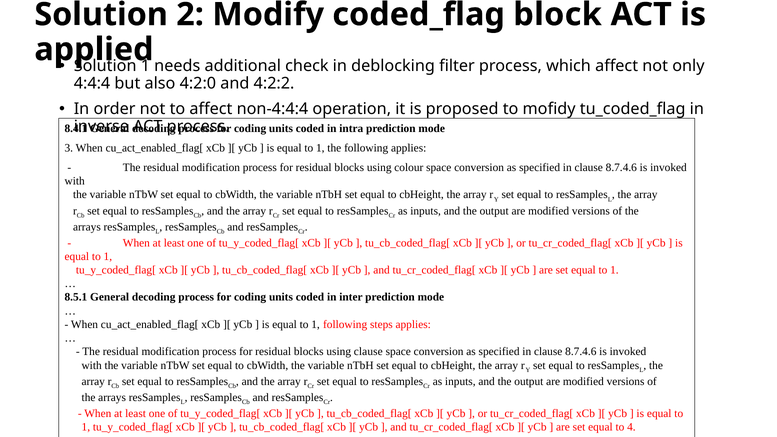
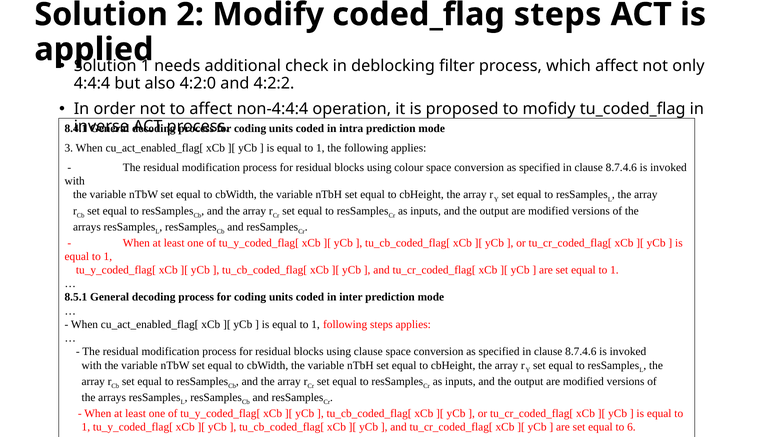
coded_flag block: block -> steps
4: 4 -> 6
